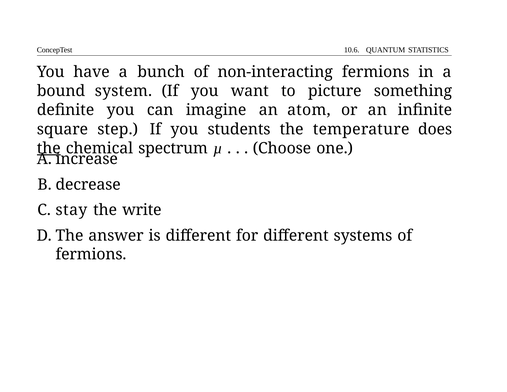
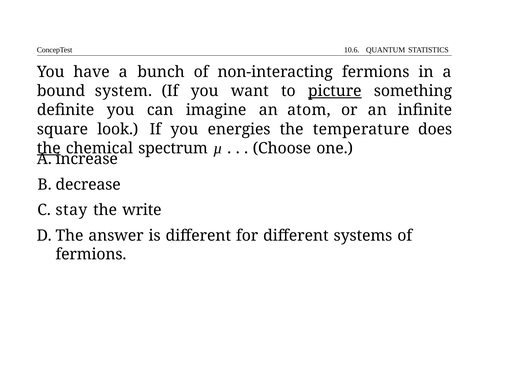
picture underline: none -> present
step: step -> look
students: students -> energies
